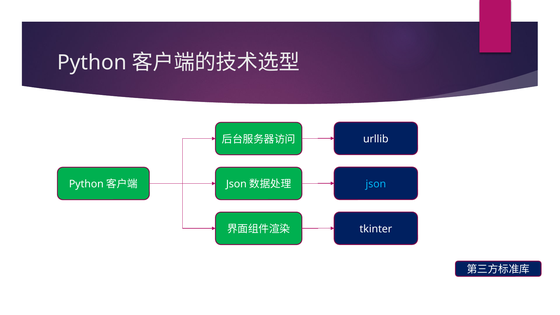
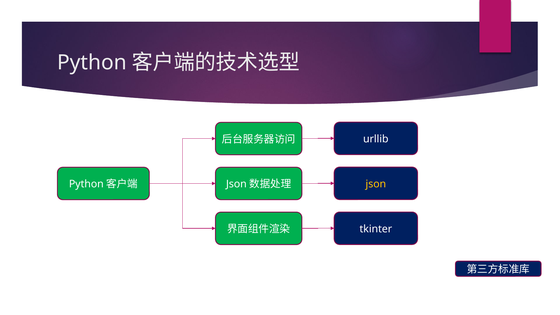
json colour: light blue -> yellow
